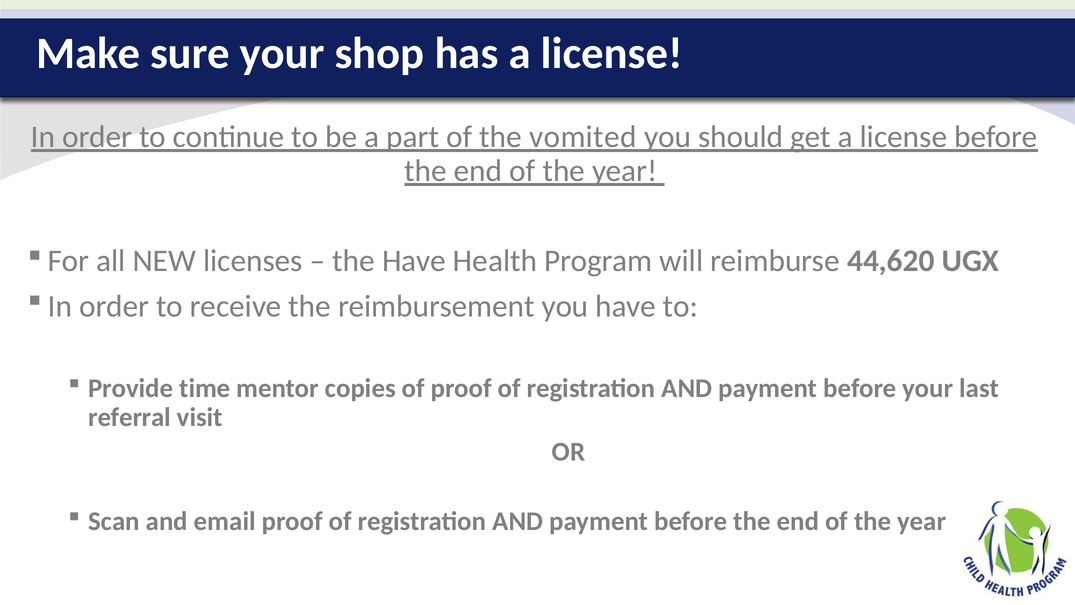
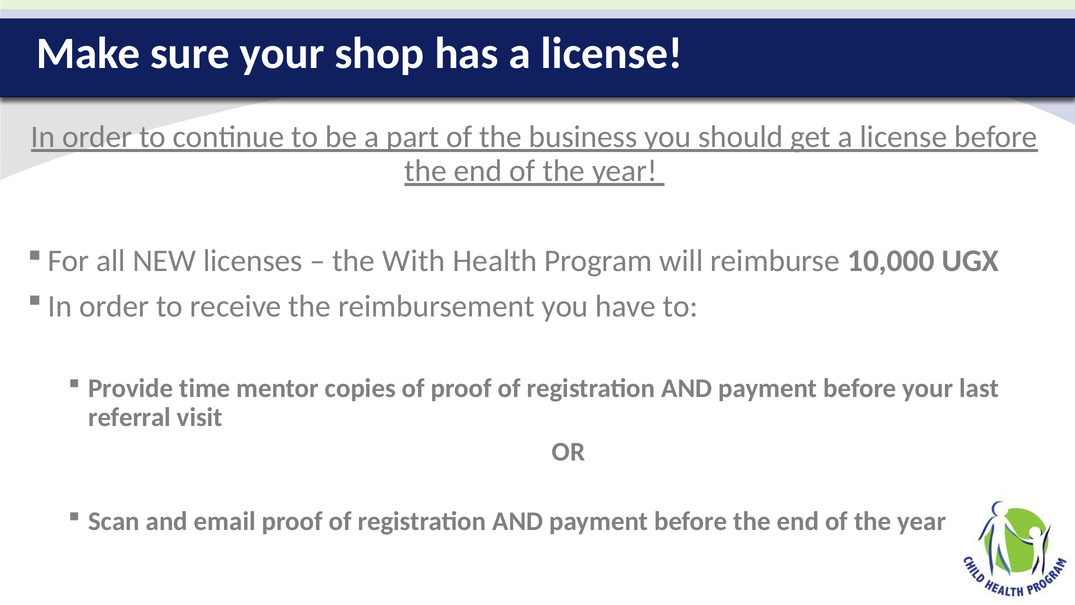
vomited: vomited -> business
the Have: Have -> With
44,620: 44,620 -> 10,000
